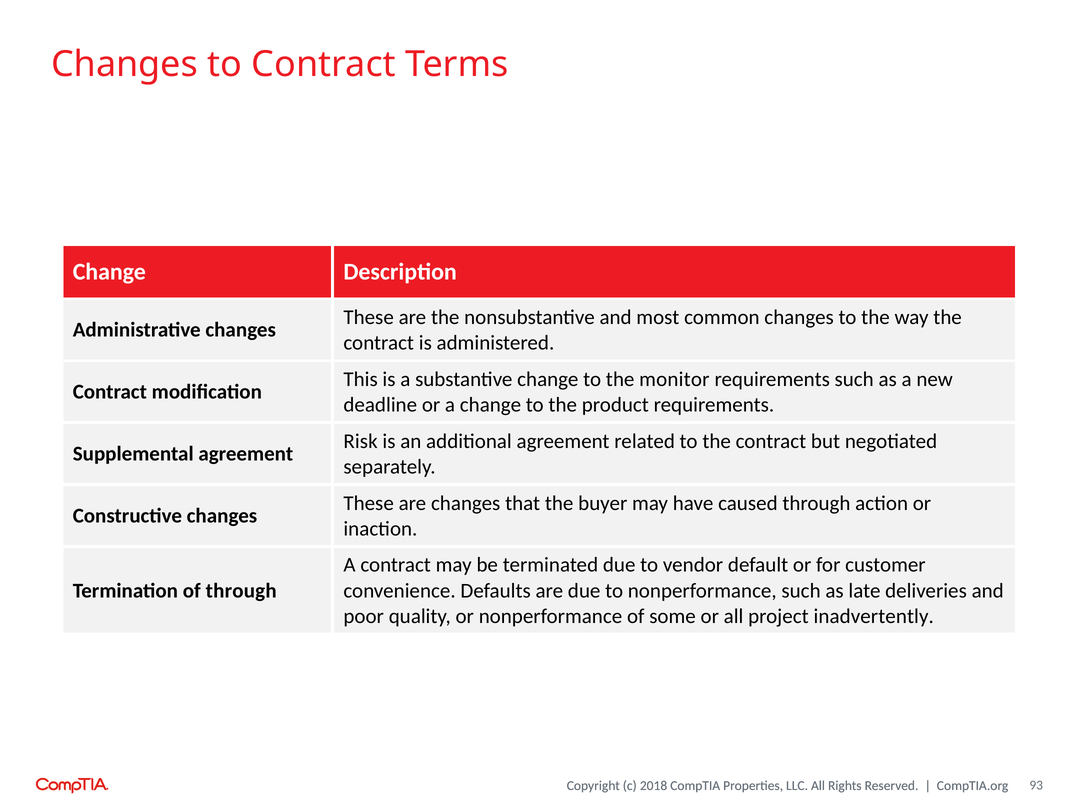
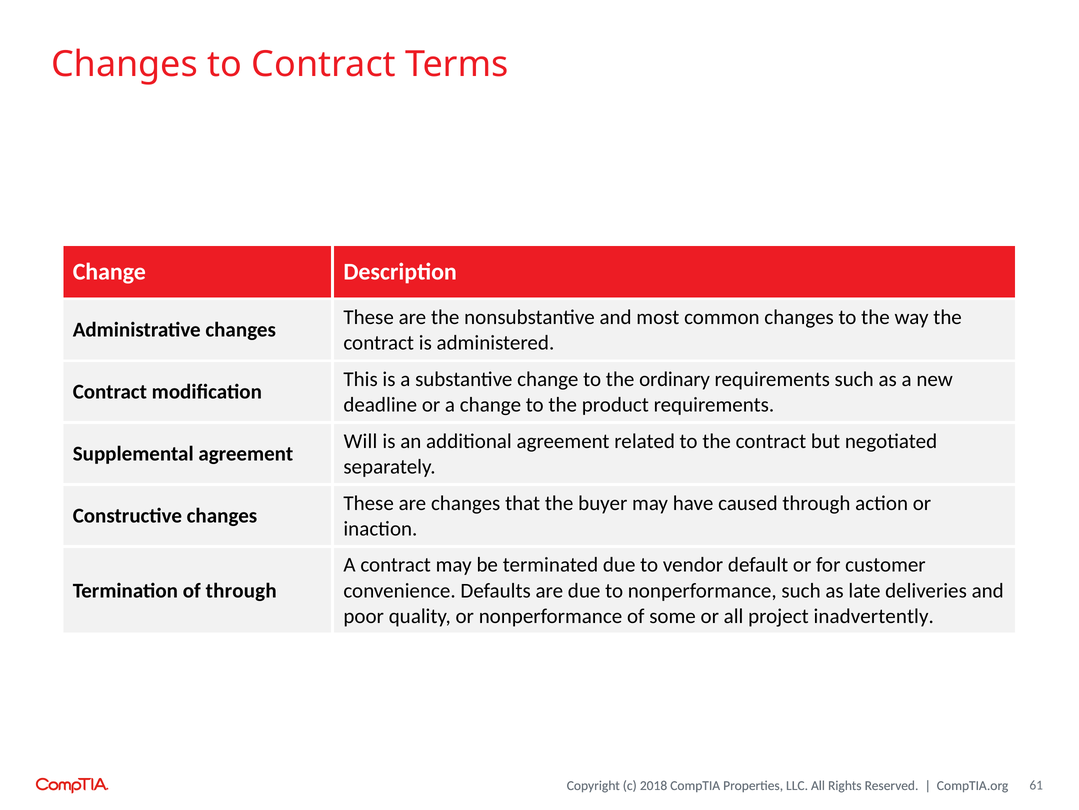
monitor: monitor -> ordinary
Risk: Risk -> Will
93: 93 -> 61
